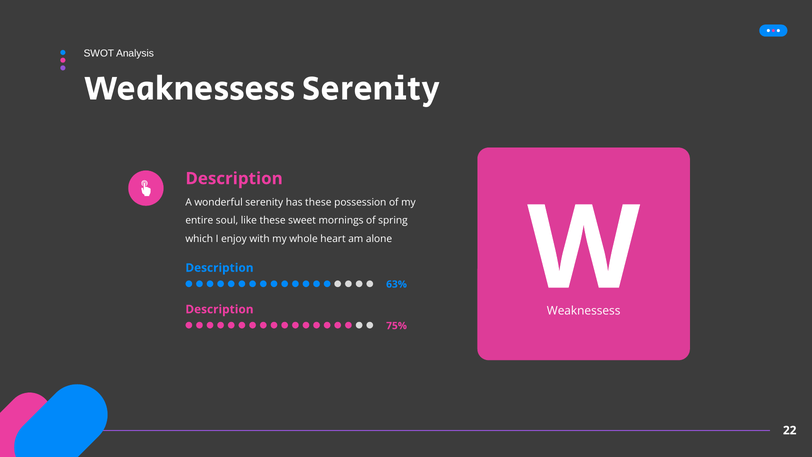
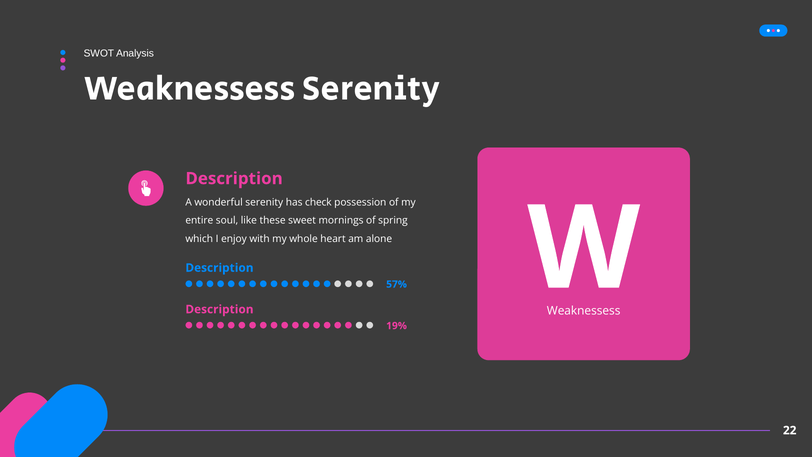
has these: these -> check
63%: 63% -> 57%
75%: 75% -> 19%
